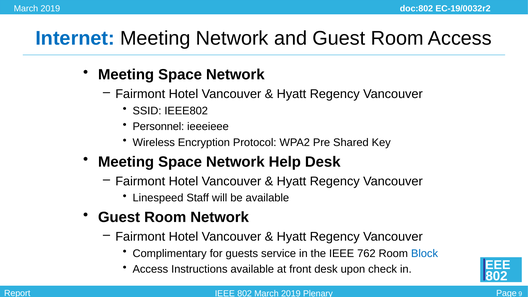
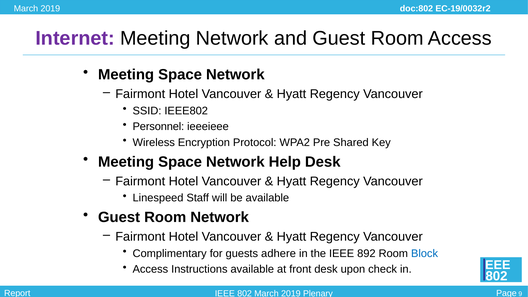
Internet colour: blue -> purple
service: service -> adhere
762: 762 -> 892
